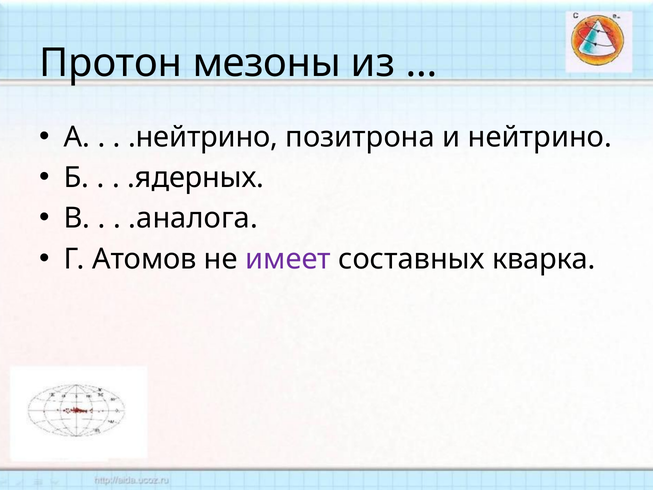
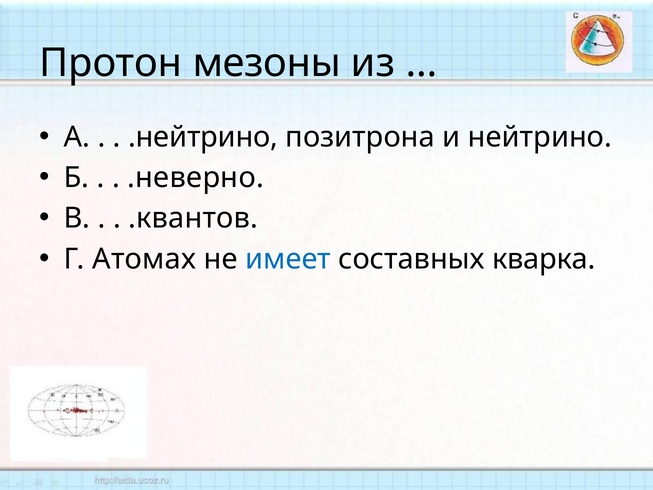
.ядерных: .ядерных -> .неверно
.аналога: .аналога -> .квантов
Атомов: Атомов -> Атомах
имеет colour: purple -> blue
